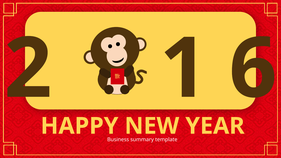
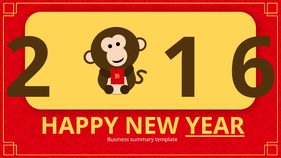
YEAR underline: none -> present
